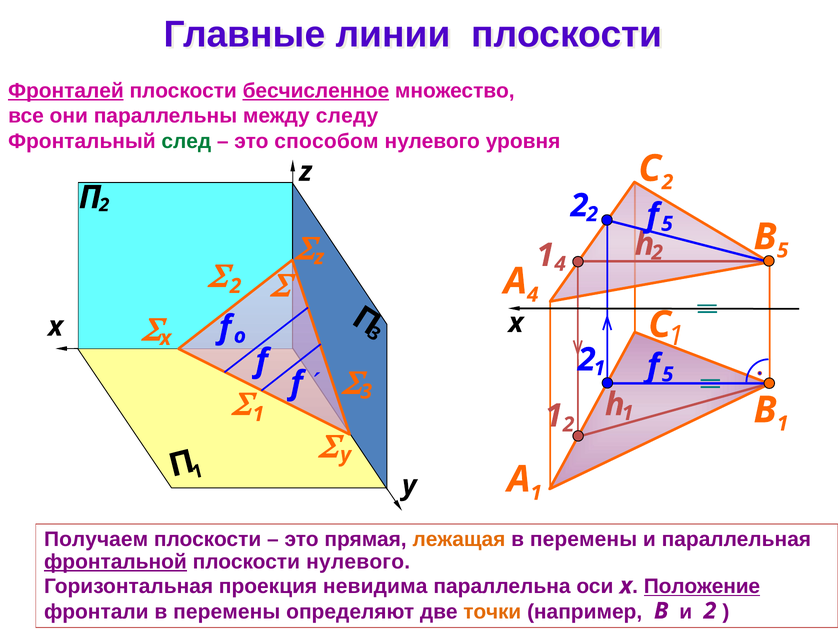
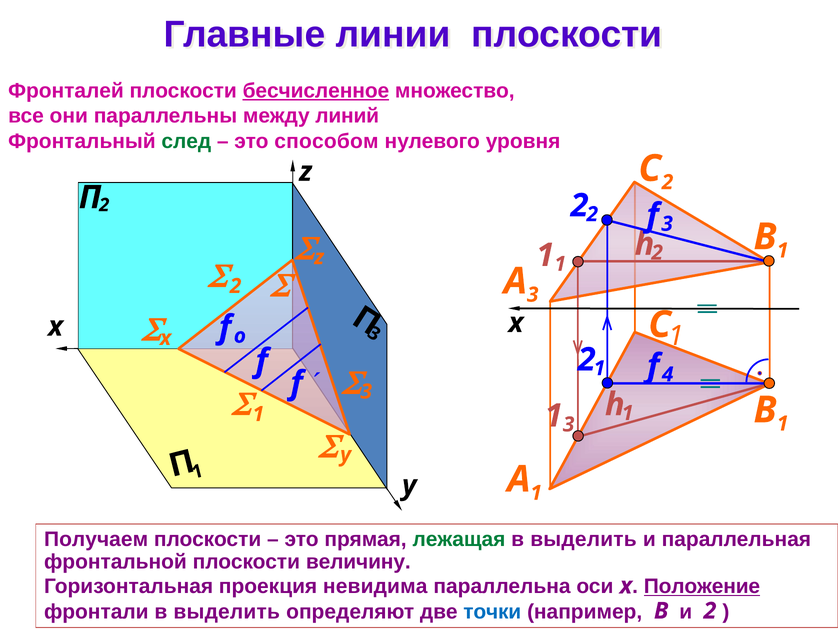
Фронталей underline: present -> none
следу: следу -> линий
5 at (667, 224): 5 -> 3
5 at (783, 250): 5 -> 1
4 at (560, 264): 4 -> 1
А 4: 4 -> 3
5 at (668, 374): 5 -> 4
2 at (569, 424): 2 -> 3
лежащая colour: orange -> green
перемены at (584, 539): перемены -> выделить
фронтальной underline: present -> none
плоскости нулевого: нулевого -> величину
фронтали в перемены: перемены -> выделить
точки colour: orange -> blue
